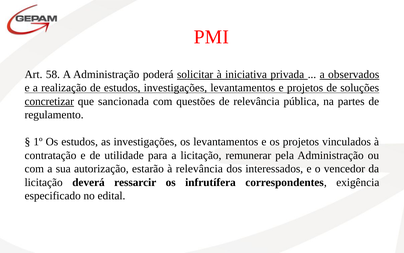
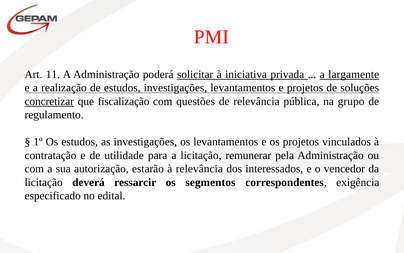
58: 58 -> 11
observados: observados -> largamente
sancionada: sancionada -> fiscalização
partes: partes -> grupo
infrutífera: infrutífera -> segmentos
